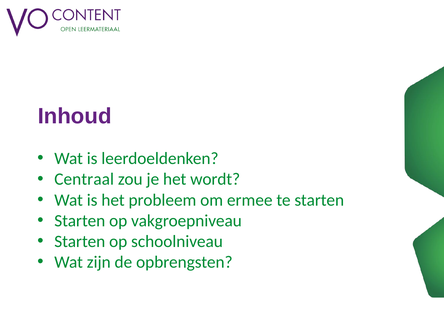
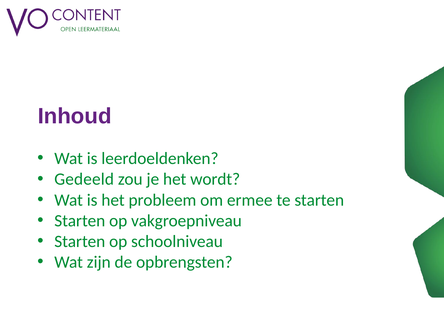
Centraal: Centraal -> Gedeeld
